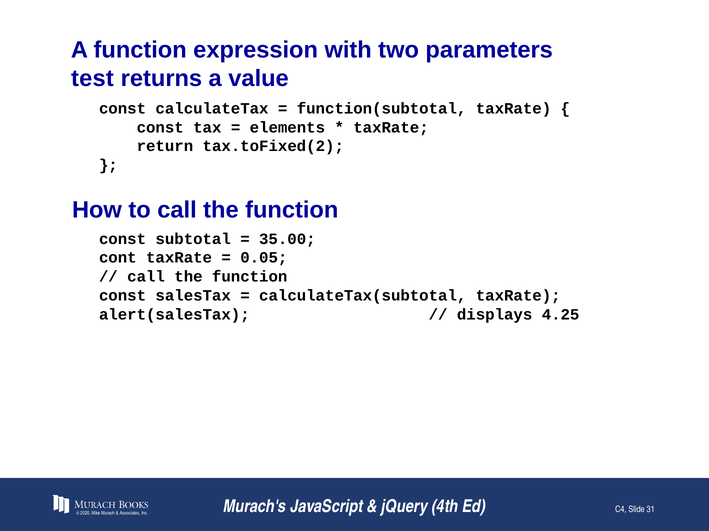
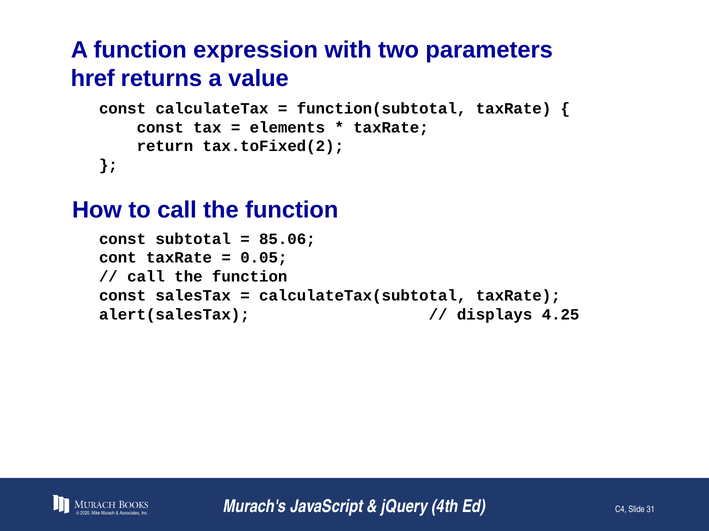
test: test -> href
35.00: 35.00 -> 85.06
